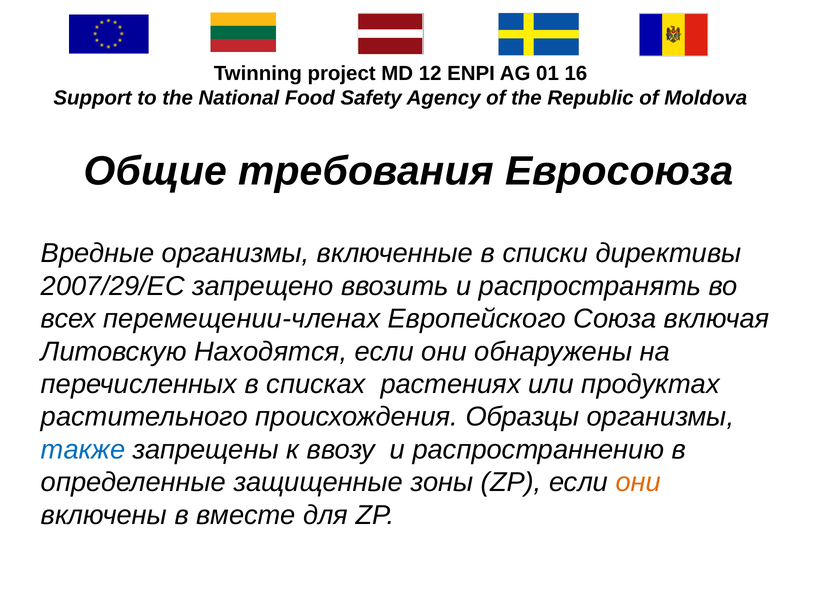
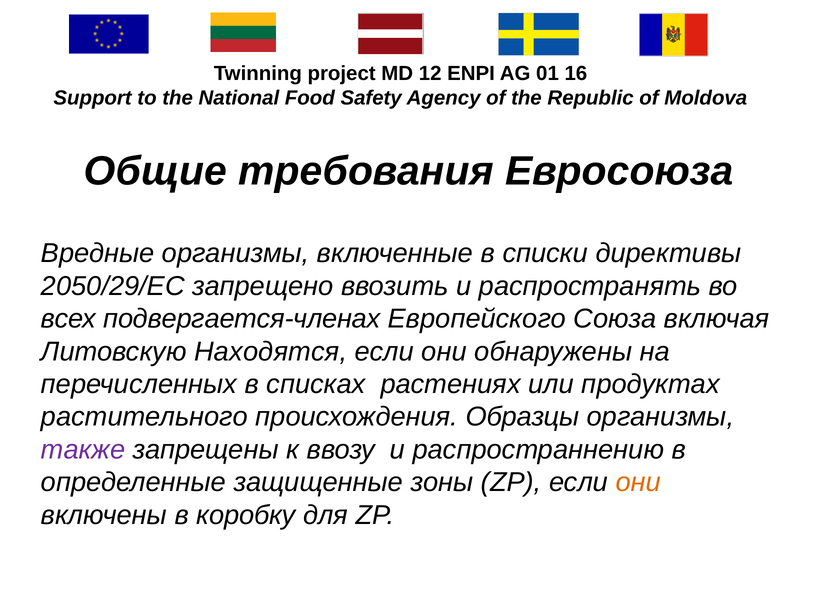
2007/29/ЕС: 2007/29/ЕС -> 2050/29/ЕС
перемещении-членах: перемещении-членах -> подвергается-членах
также colour: blue -> purple
вместе: вместе -> коробку
